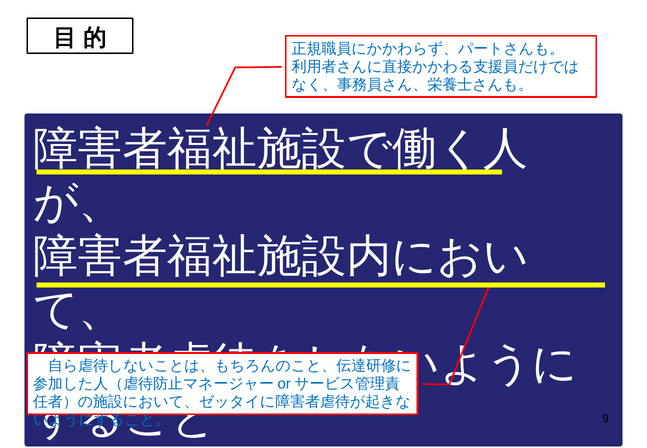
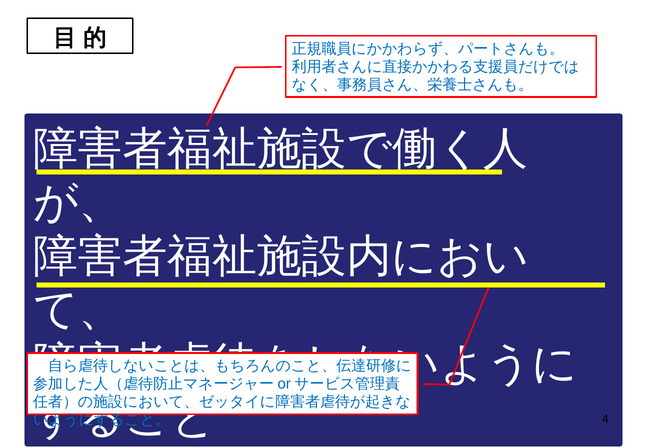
9: 9 -> 4
